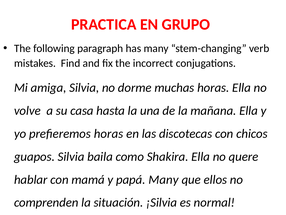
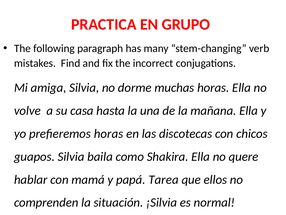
papá Many: Many -> Tarea
